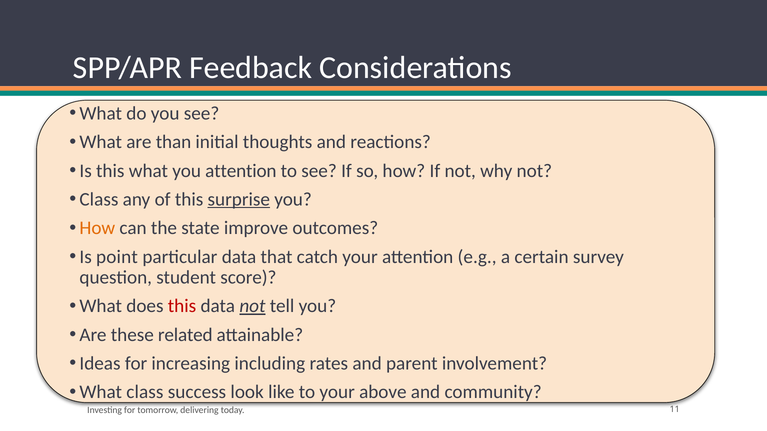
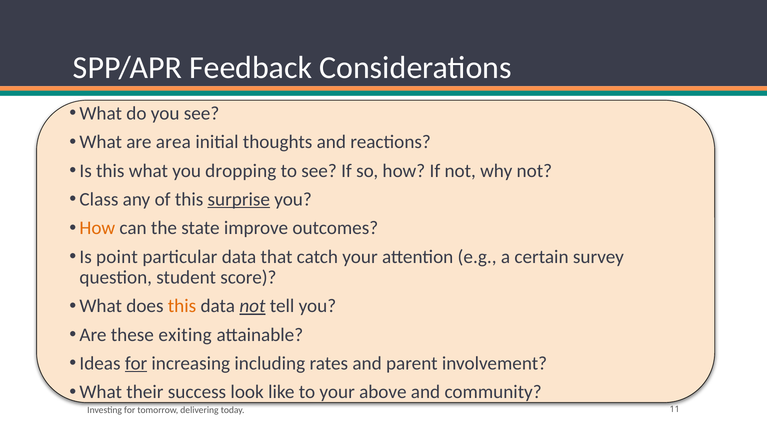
than: than -> area
you attention: attention -> dropping
this at (182, 306) colour: red -> orange
related: related -> exiting
for at (136, 364) underline: none -> present
What class: class -> their
